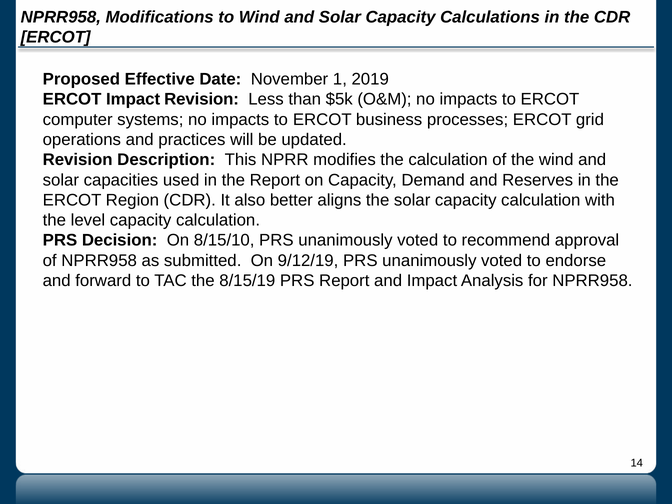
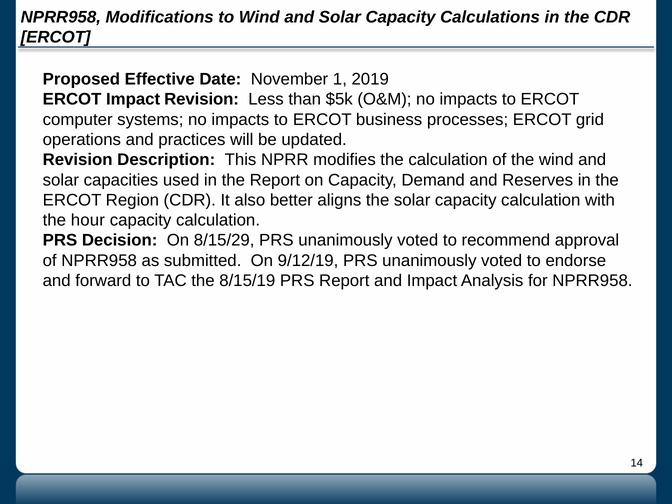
level: level -> hour
8/15/10: 8/15/10 -> 8/15/29
